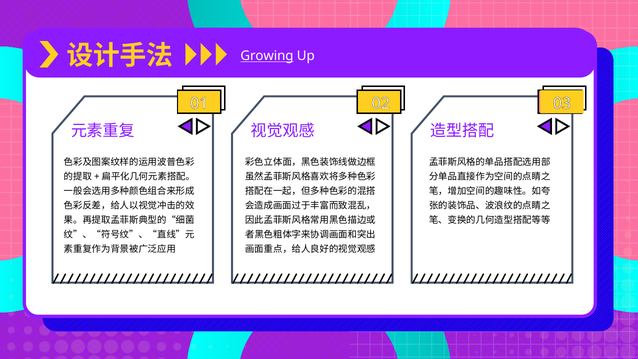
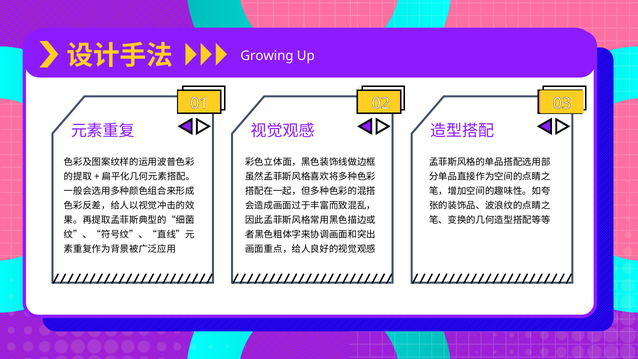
Growing underline: present -> none
